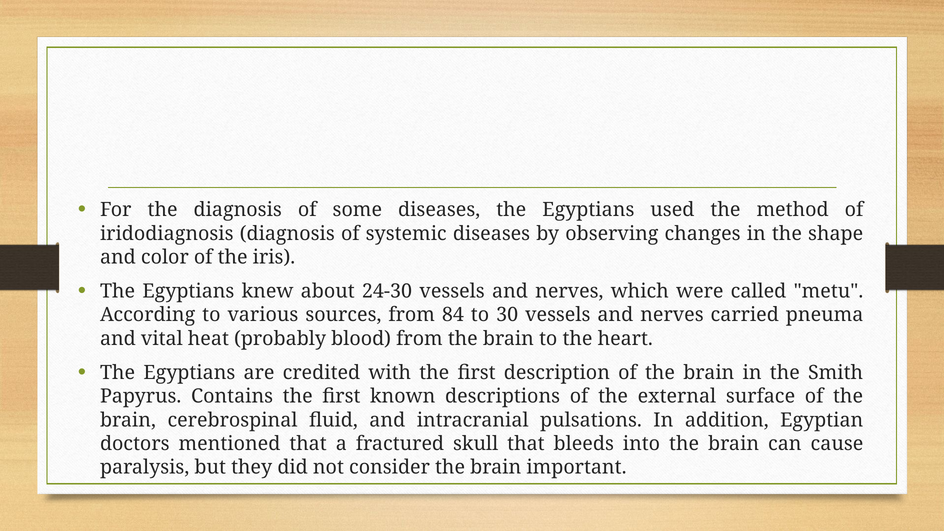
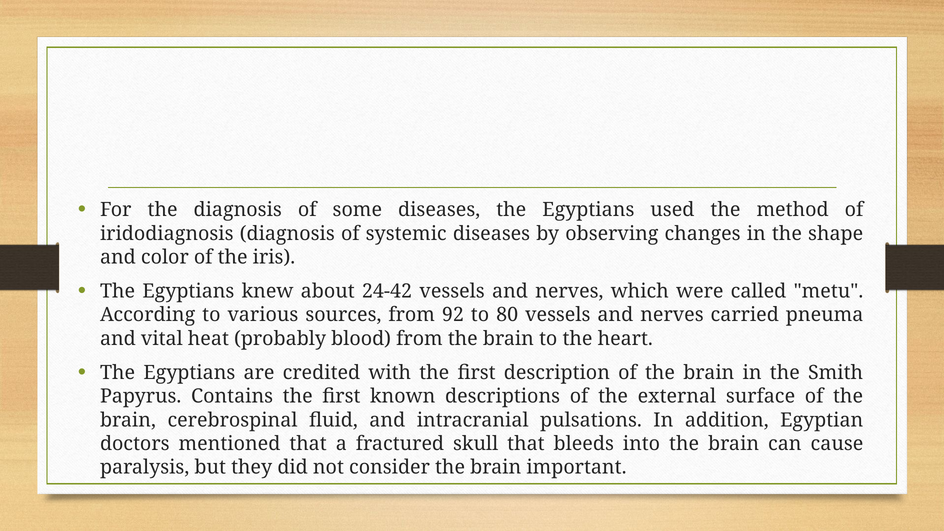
24-30: 24-30 -> 24-42
84: 84 -> 92
30: 30 -> 80
